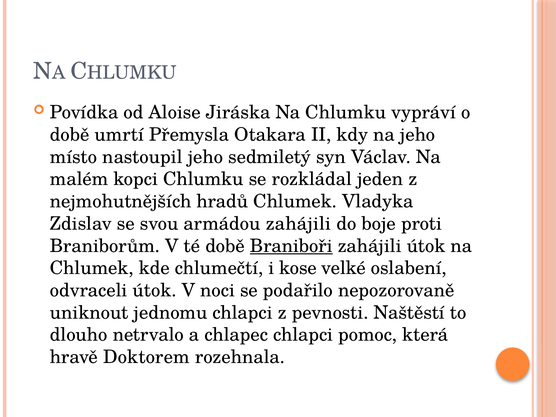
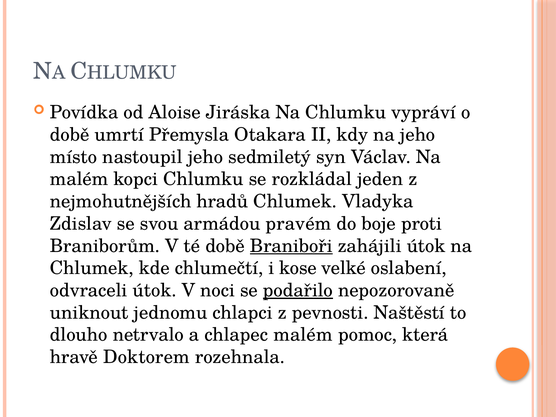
armádou zahájili: zahájili -> pravém
podařilo underline: none -> present
chlapec chlapci: chlapci -> malém
